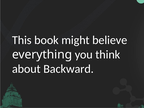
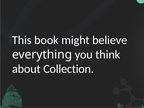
Backward: Backward -> Collection
